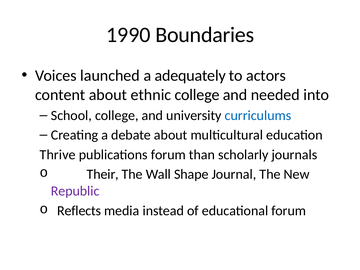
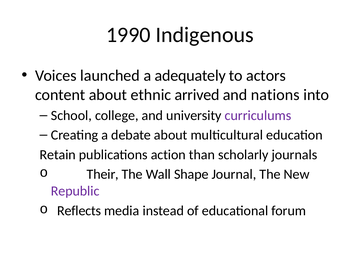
Boundaries: Boundaries -> Indigenous
ethnic college: college -> arrived
needed: needed -> nations
curriculums colour: blue -> purple
Thrive: Thrive -> Retain
publications forum: forum -> action
